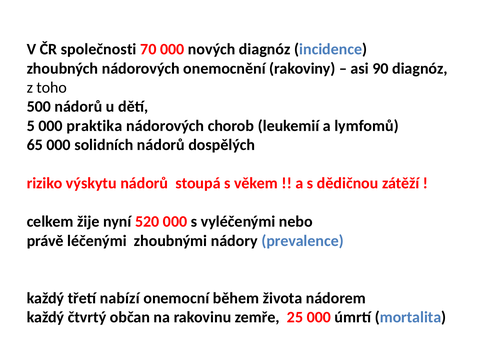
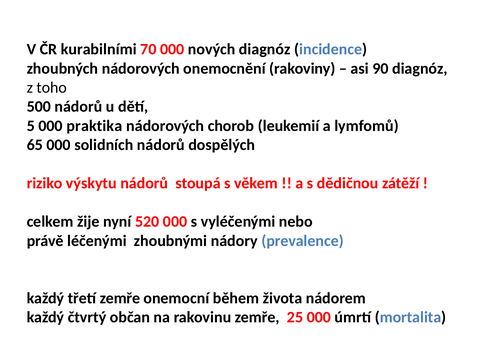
společnosti: společnosti -> kurabilními
třetí nabízí: nabízí -> zemře
